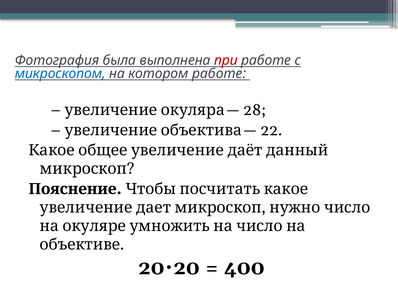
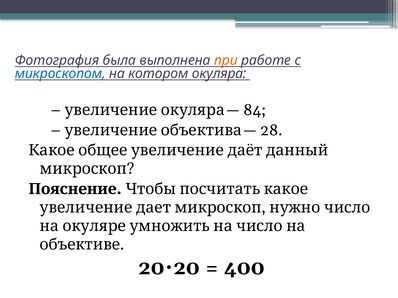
при colour: red -> orange
котором работе: работе -> окуляра
28: 28 -> 84
22: 22 -> 28
